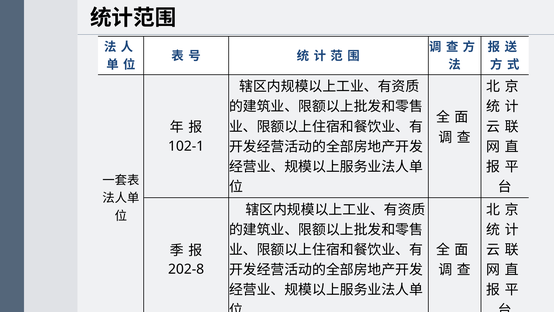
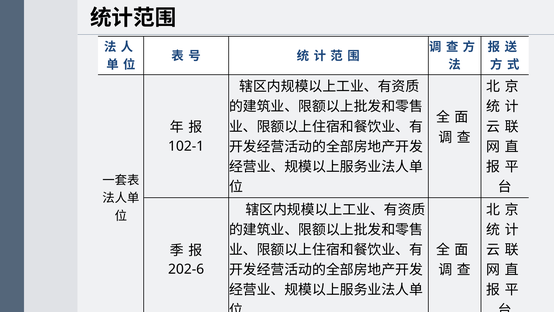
202-8: 202-8 -> 202-6
